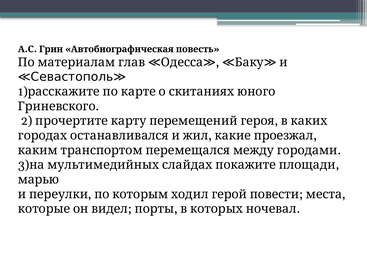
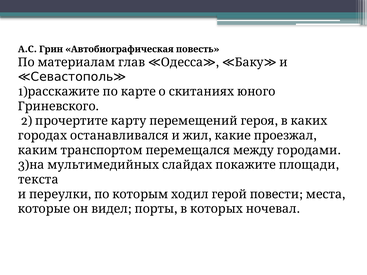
марью: марью -> текста
